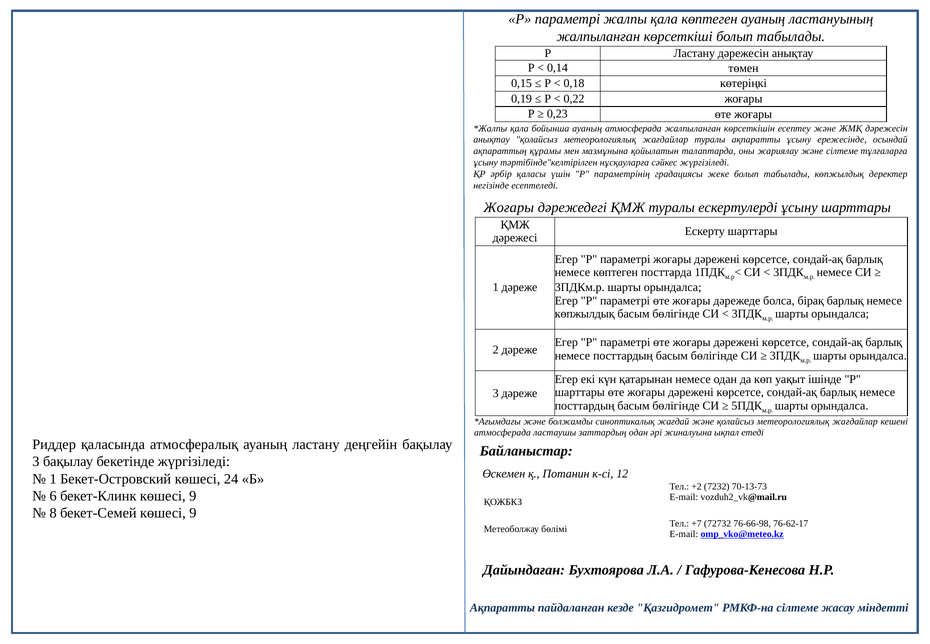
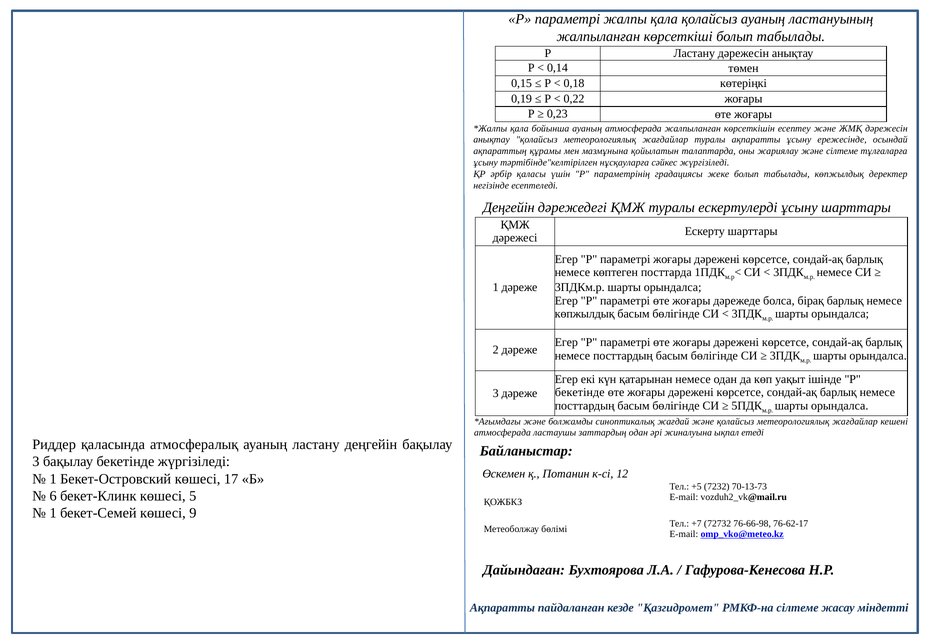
қала көптеген: көптеген -> қолайсыз
Жоғары at (509, 207): Жоғары -> Деңгейін
шарттары at (580, 392): шарттары -> бекетінде
24: 24 -> 17
+2: +2 -> +5
бекет-Клинк көшесі 9: 9 -> 5
8 at (53, 513): 8 -> 1
